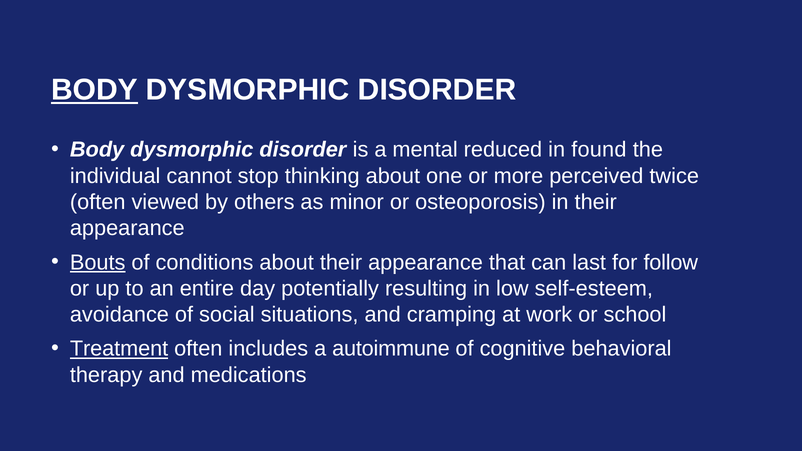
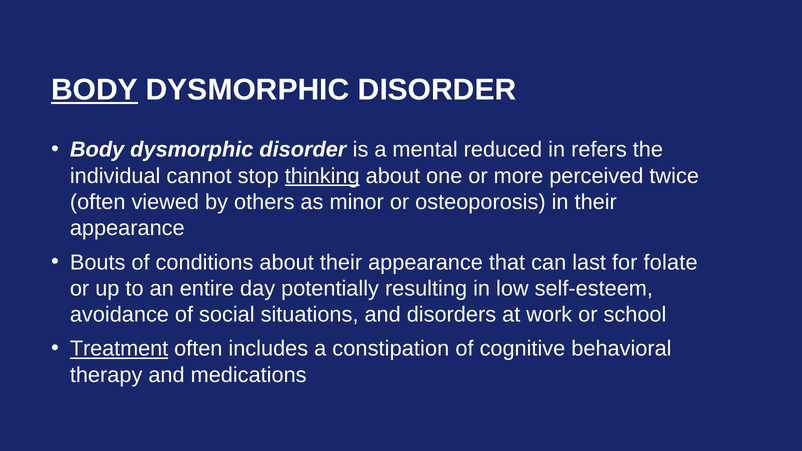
found: found -> refers
thinking underline: none -> present
Bouts underline: present -> none
follow: follow -> folate
cramping: cramping -> disorders
autoimmune: autoimmune -> constipation
